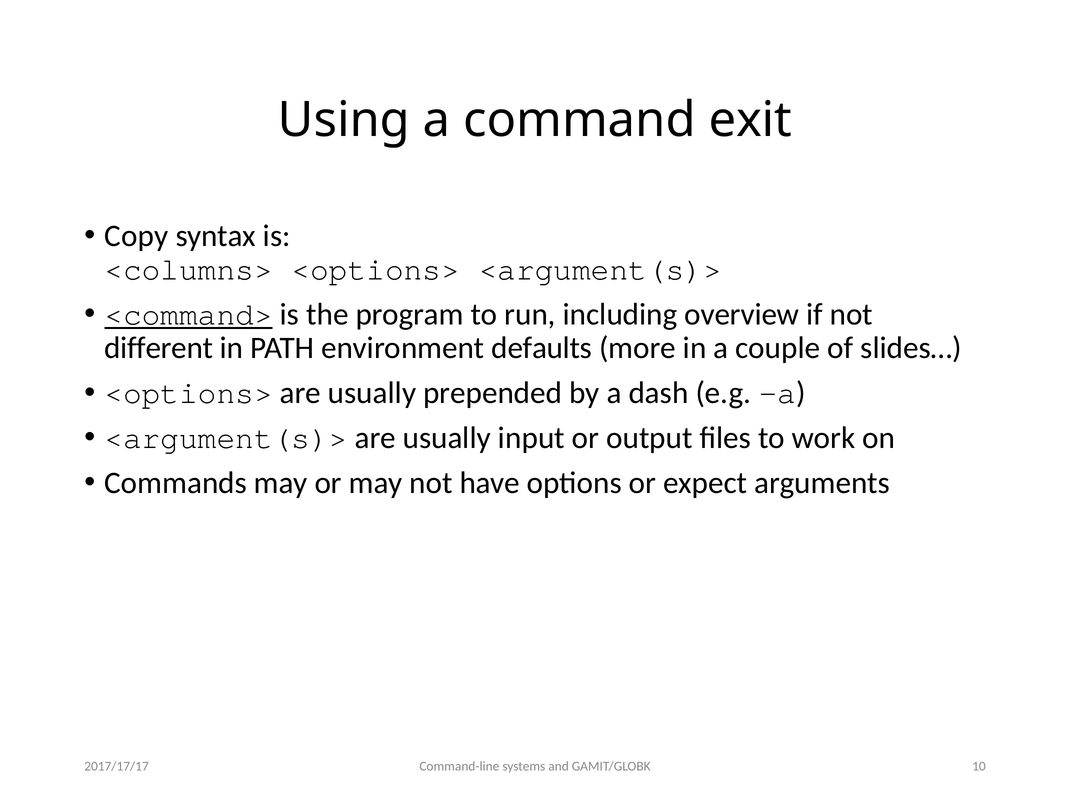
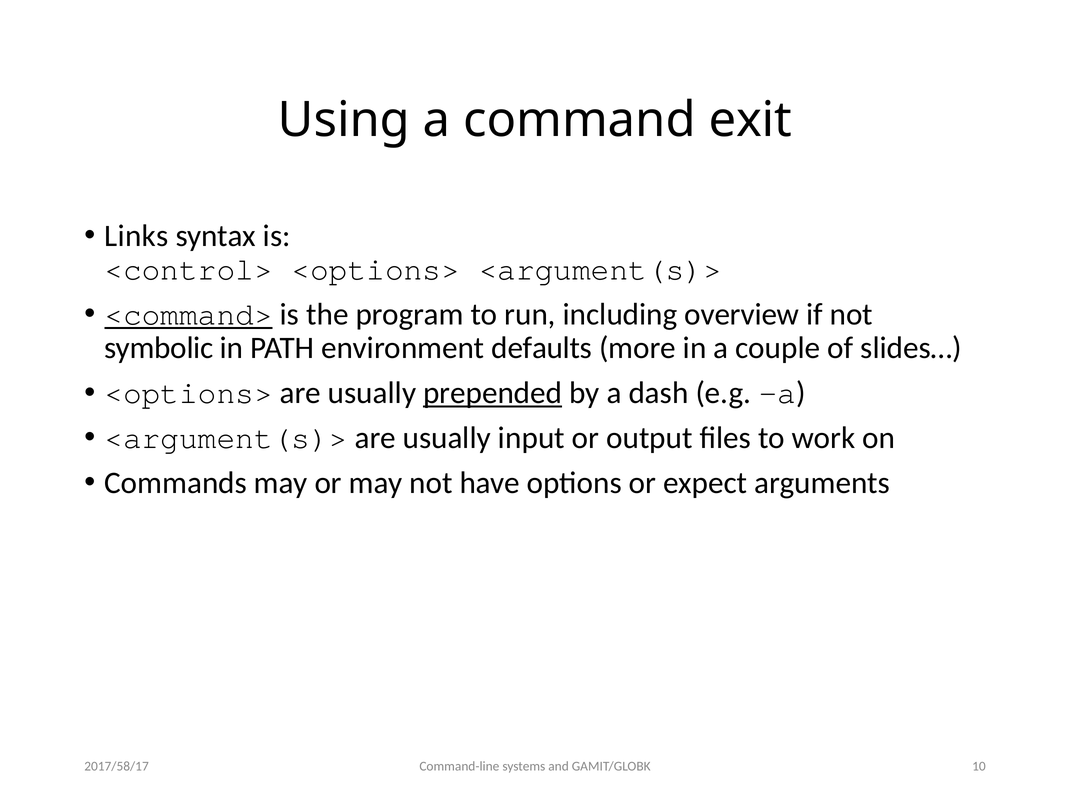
Copy: Copy -> Links
<columns>: <columns> -> <control>
different: different -> symbolic
prepended underline: none -> present
2017/17/17: 2017/17/17 -> 2017/58/17
